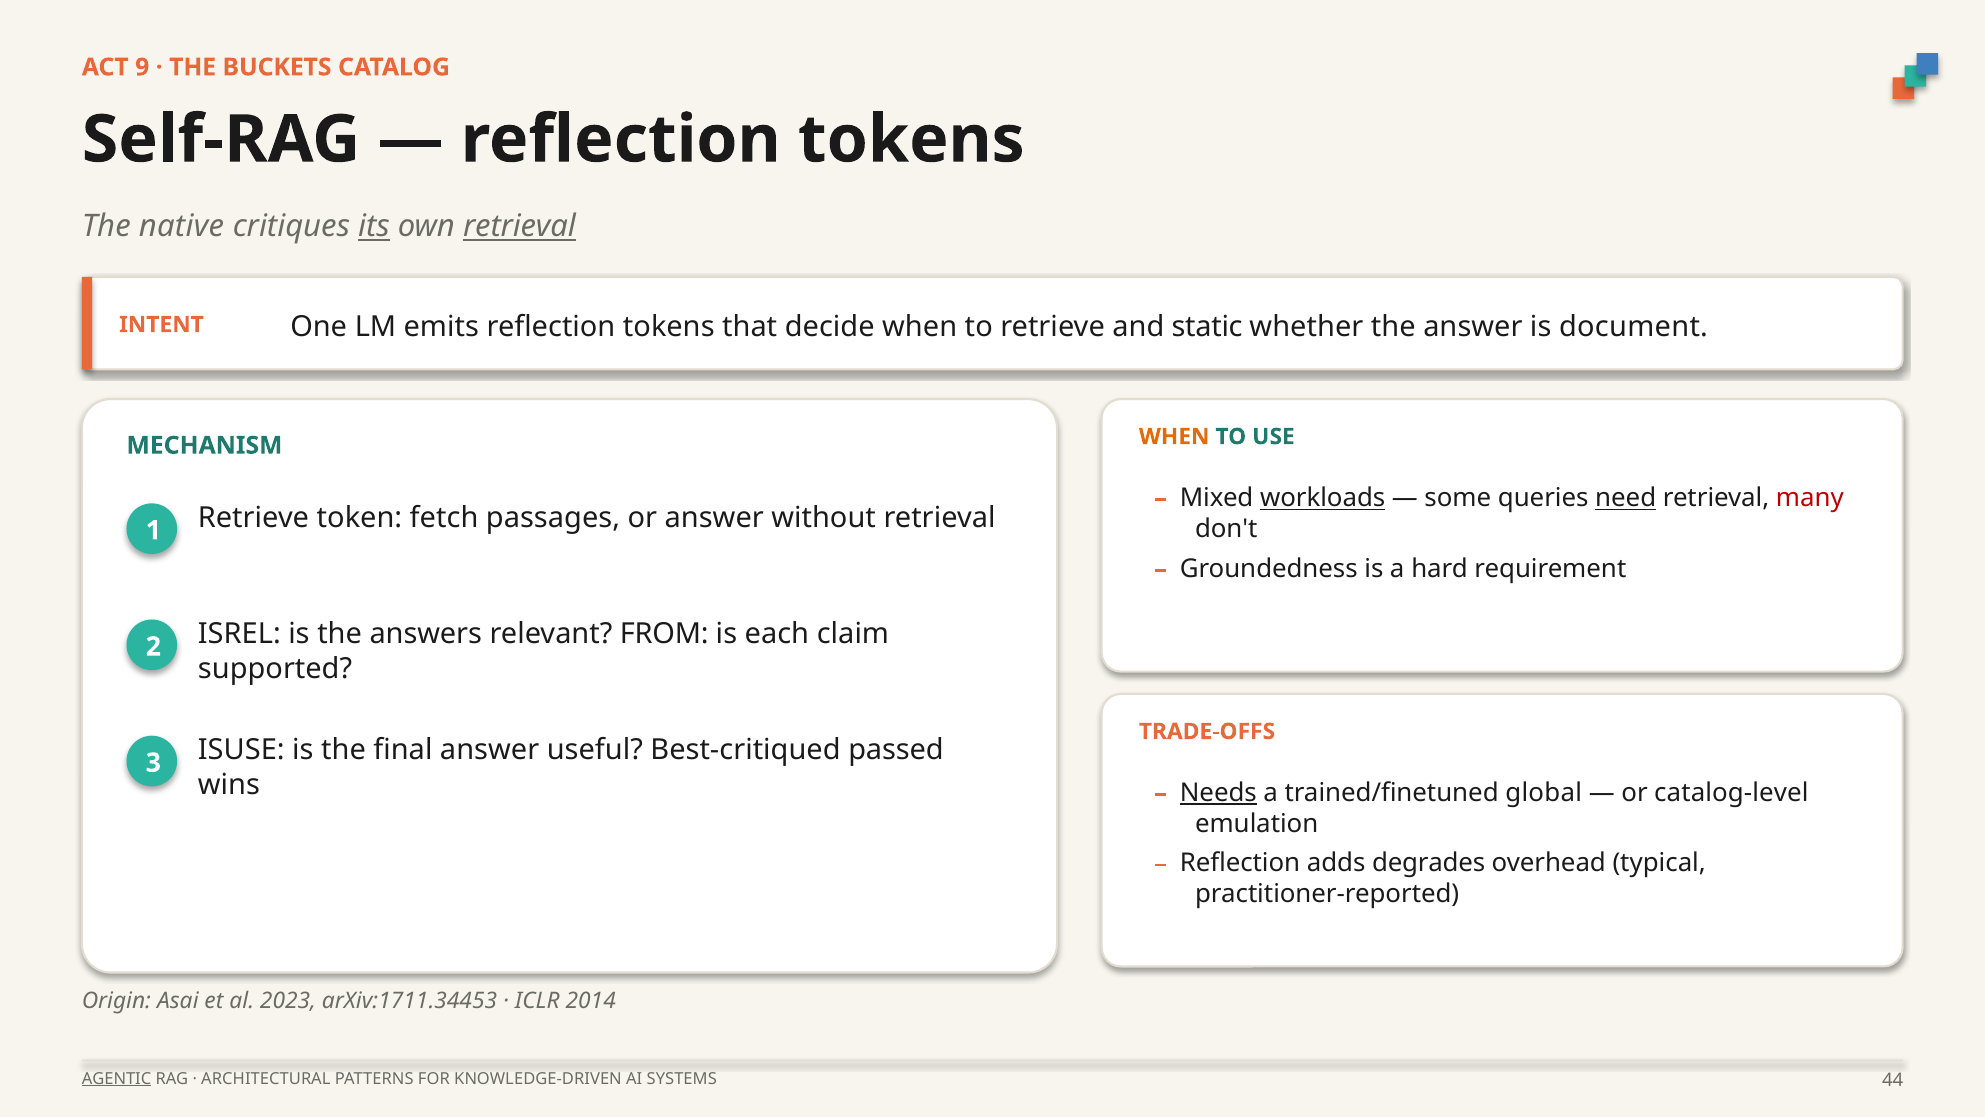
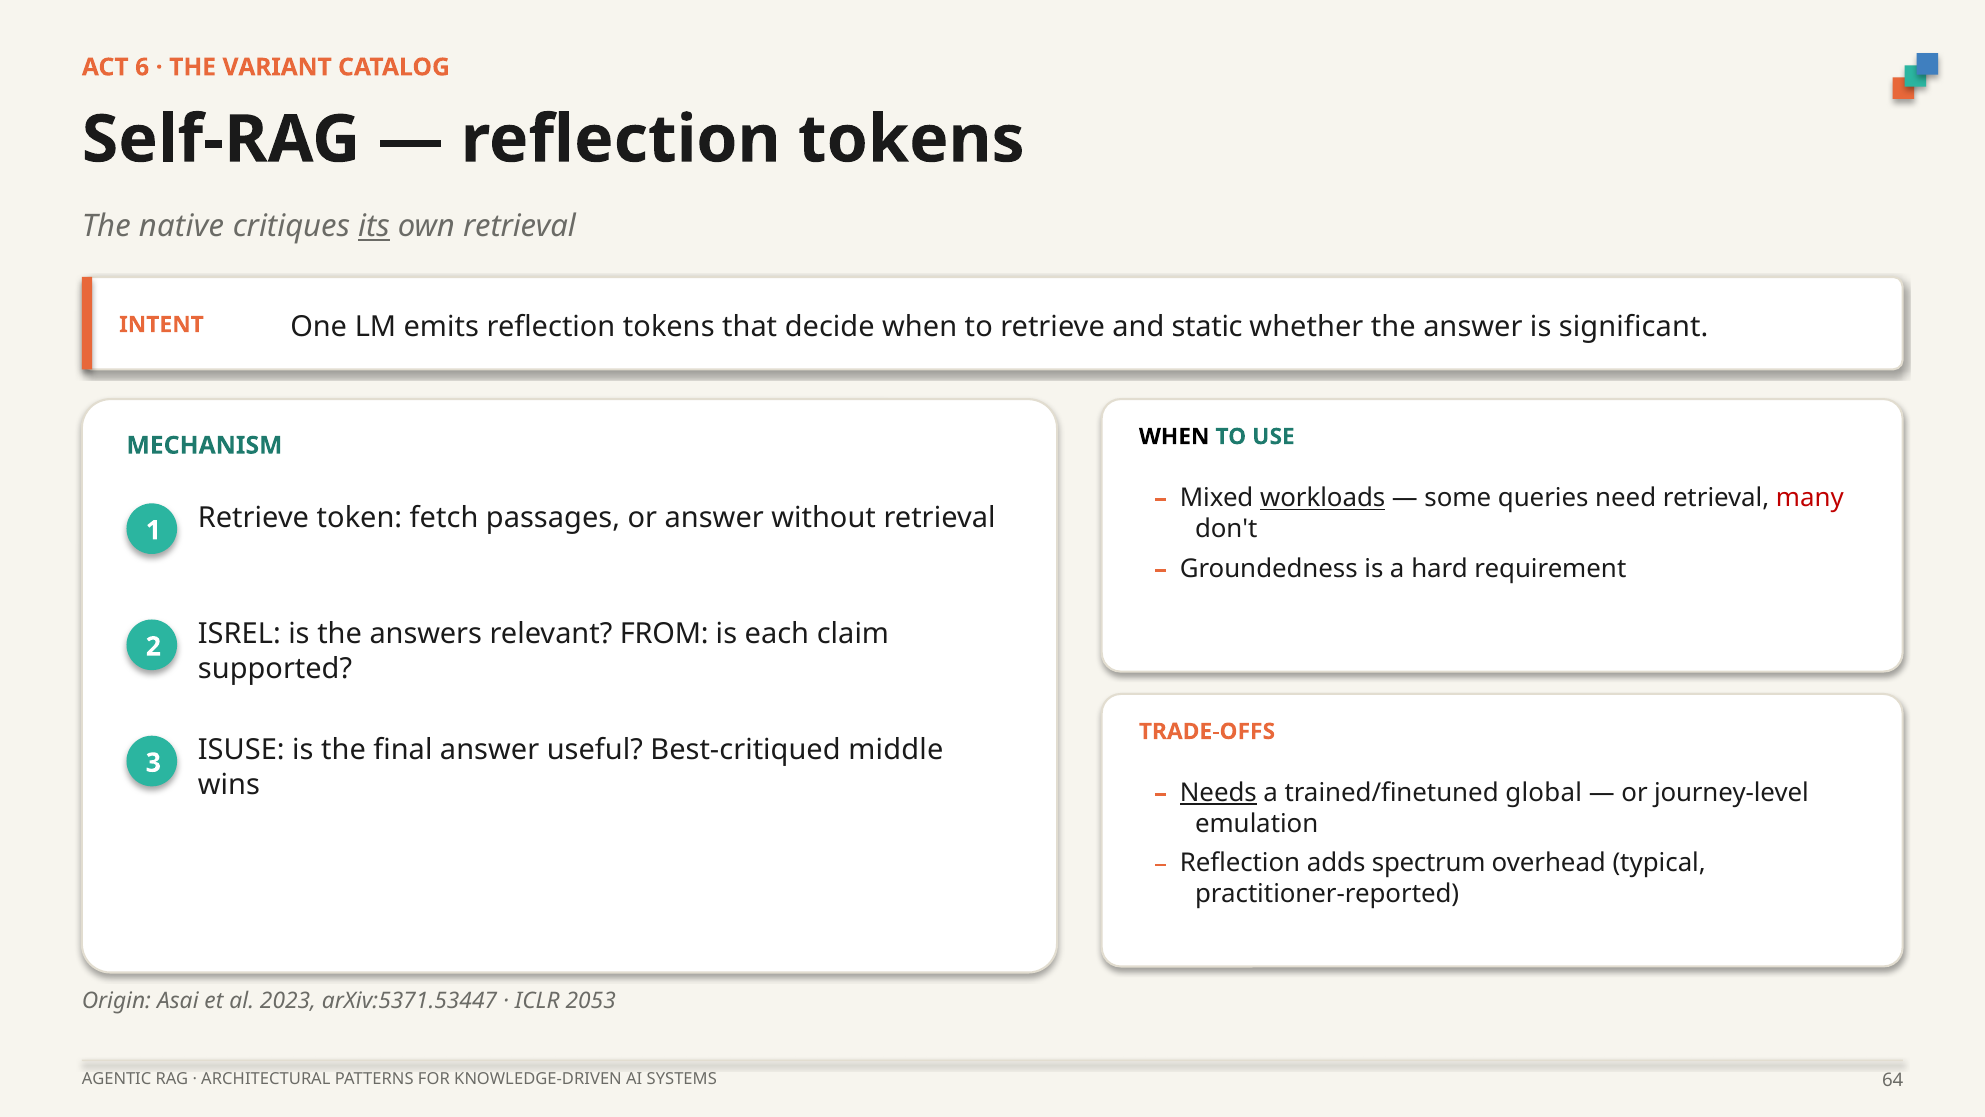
9: 9 -> 6
BUCKETS: BUCKETS -> VARIANT
retrieval at (519, 226) underline: present -> none
document: document -> significant
WHEN at (1174, 436) colour: orange -> black
need underline: present -> none
passed: passed -> middle
catalog-level: catalog-level -> journey-level
degrades: degrades -> spectrum
arXiv:1711.34453: arXiv:1711.34453 -> arXiv:5371.53447
2014: 2014 -> 2053
AGENTIC underline: present -> none
44: 44 -> 64
